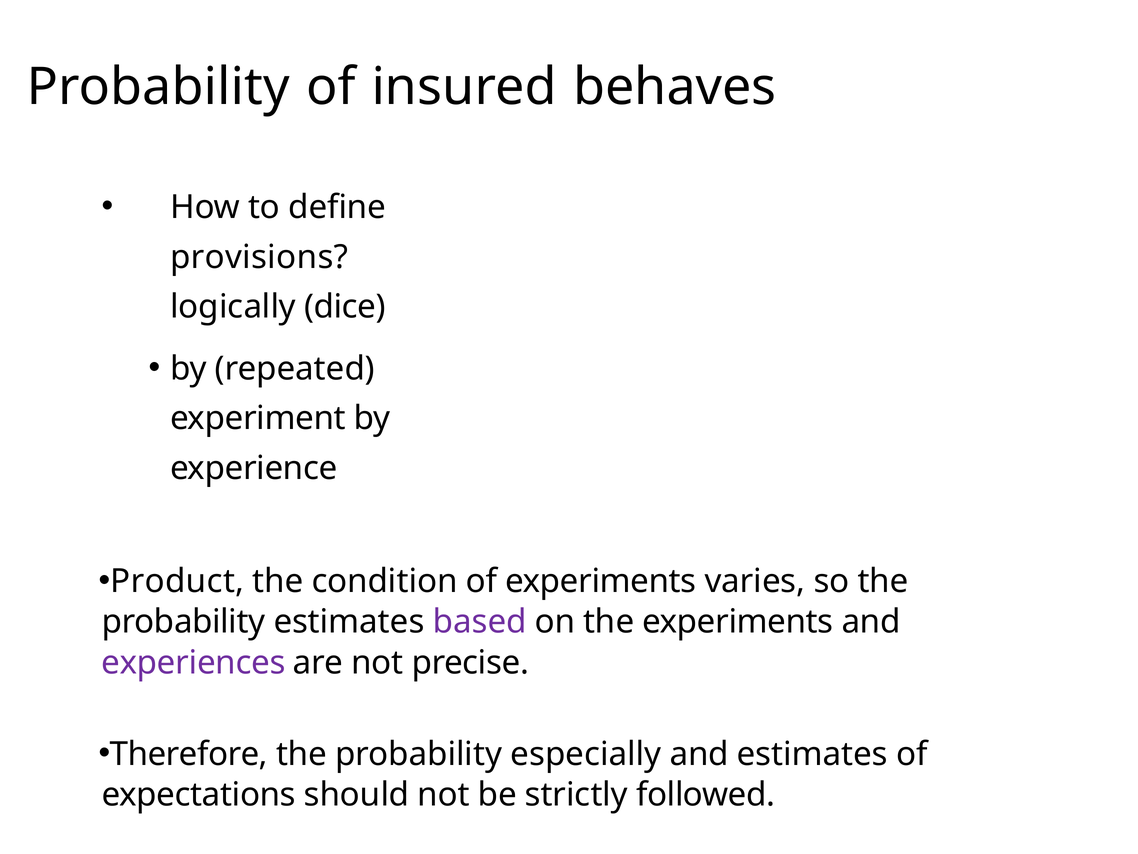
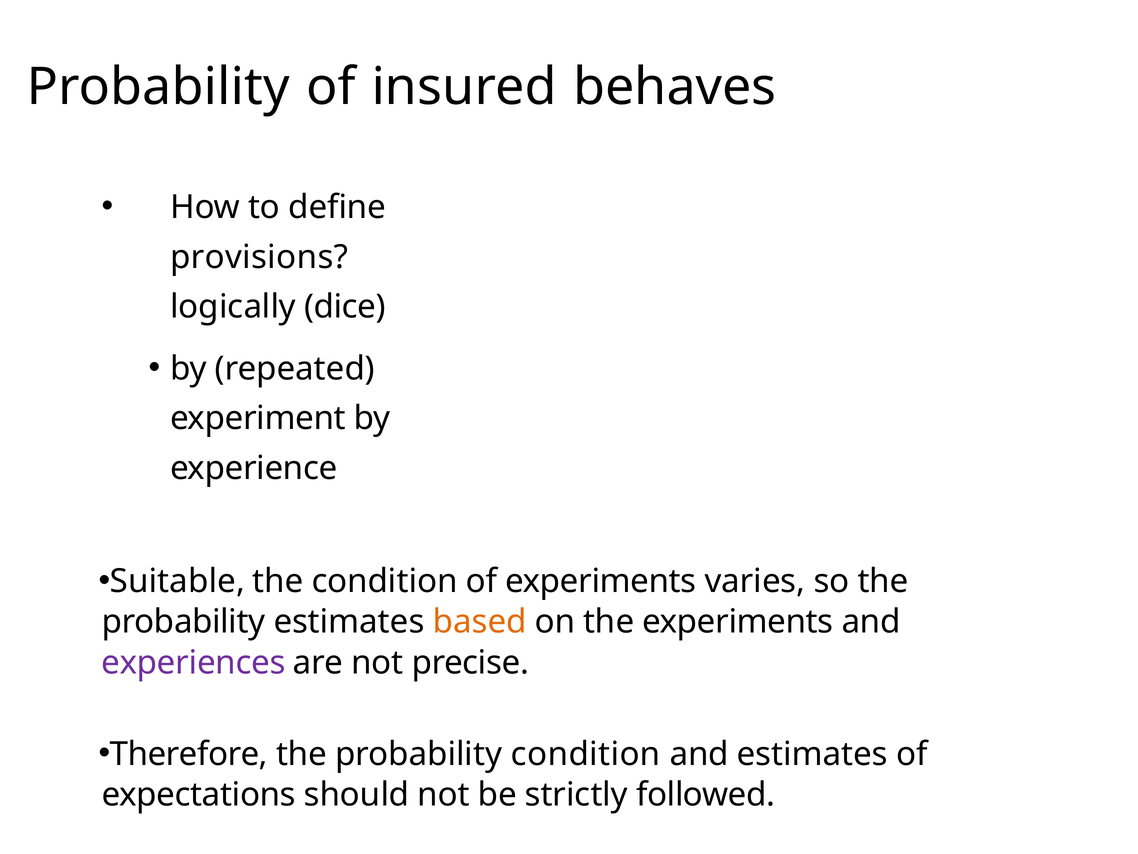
Product: Product -> Suitable
based colour: purple -> orange
probability especially: especially -> condition
